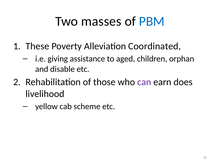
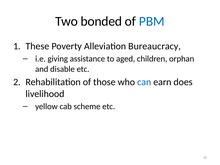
masses: masses -> bonded
Coordinated: Coordinated -> Bureaucracy
can colour: purple -> blue
